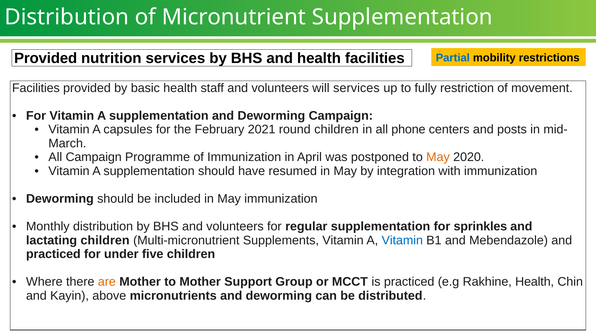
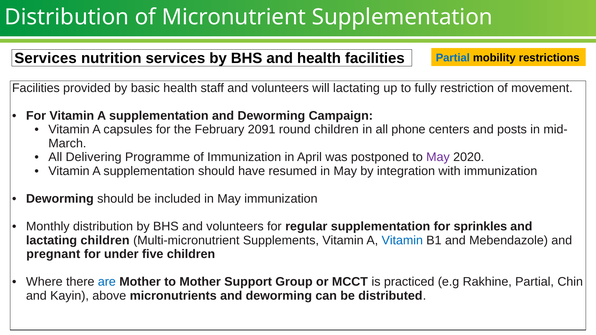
Provided at (46, 58): Provided -> Services
will services: services -> lactating
2021: 2021 -> 2091
All Campaign: Campaign -> Delivering
May at (438, 157) colour: orange -> purple
practiced at (53, 254): practiced -> pregnant
are colour: orange -> blue
Rakhine Health: Health -> Partial
